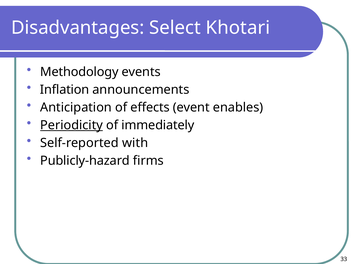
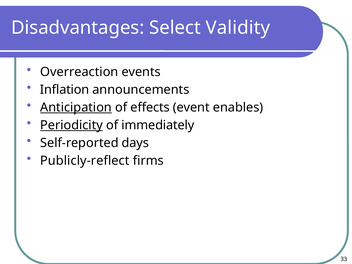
Khotari: Khotari -> Validity
Methodology: Methodology -> Overreaction
Anticipation underline: none -> present
with: with -> days
Publicly-hazard: Publicly-hazard -> Publicly-reflect
